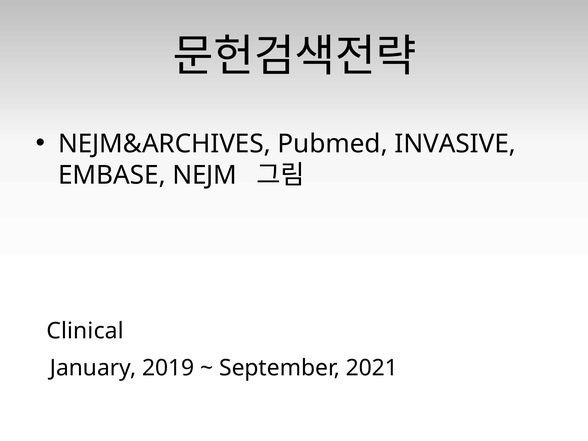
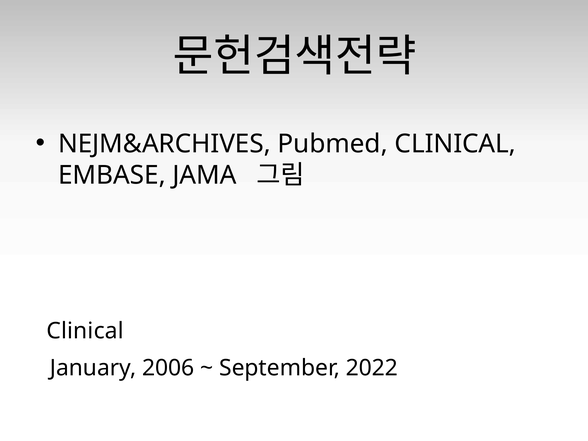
Pubmed INVASIVE: INVASIVE -> CLINICAL
NEJM: NEJM -> JAMA
2019: 2019 -> 2006
2021: 2021 -> 2022
